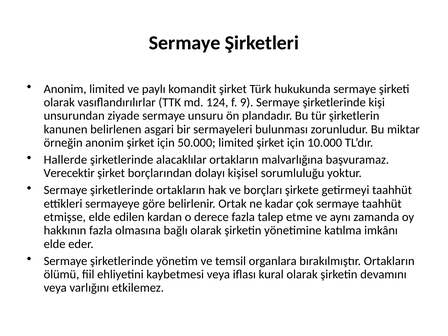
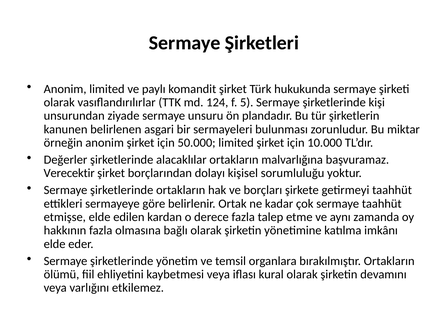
9: 9 -> 5
Hallerde: Hallerde -> Değerler
